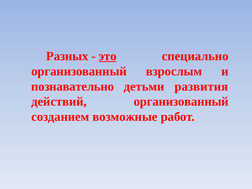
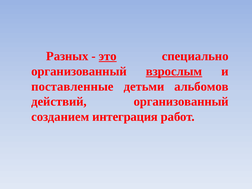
взрослым underline: none -> present
познавательно: познавательно -> поставленные
развития: развития -> альбомов
возможные: возможные -> интеграция
